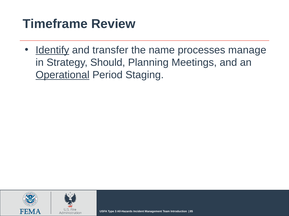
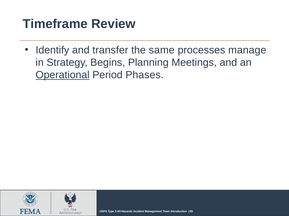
Identify underline: present -> none
name: name -> same
Should: Should -> Begins
Staging: Staging -> Phases
